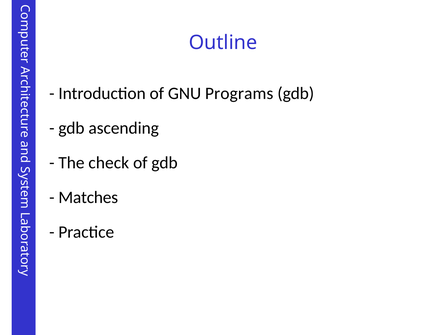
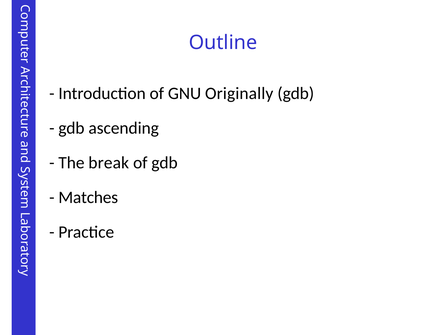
Programs: Programs -> Originally
check: check -> break
